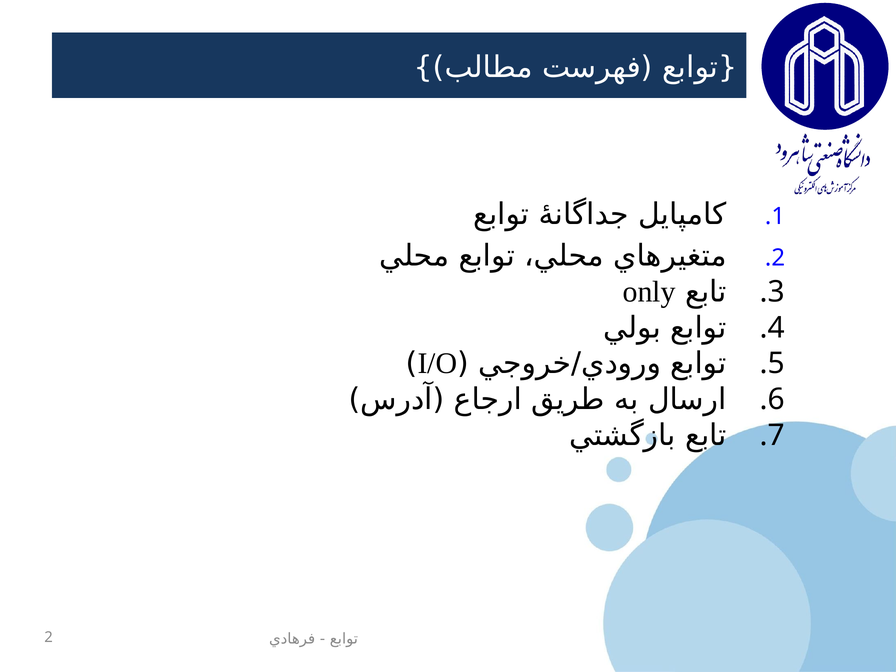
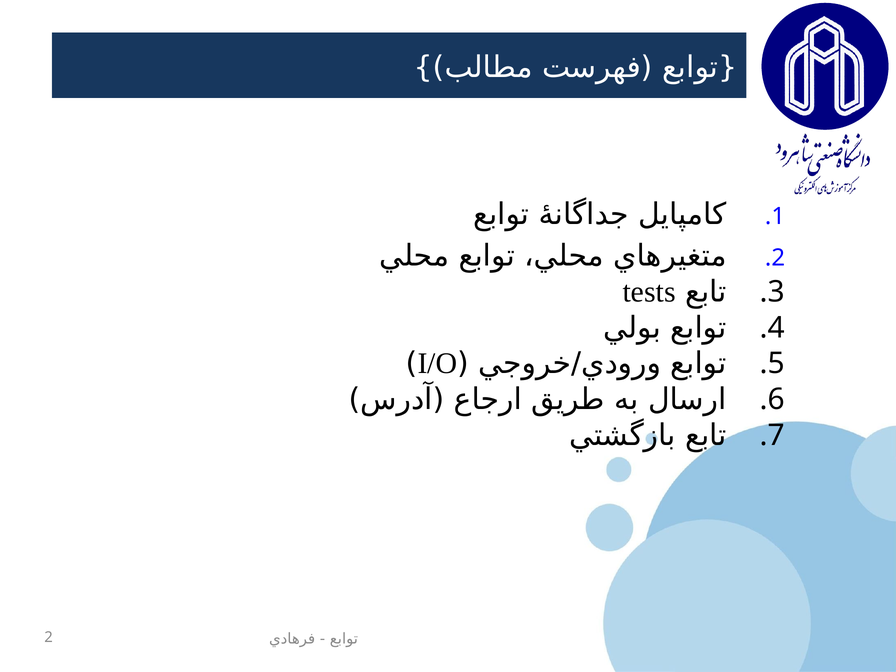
only: only -> tests
